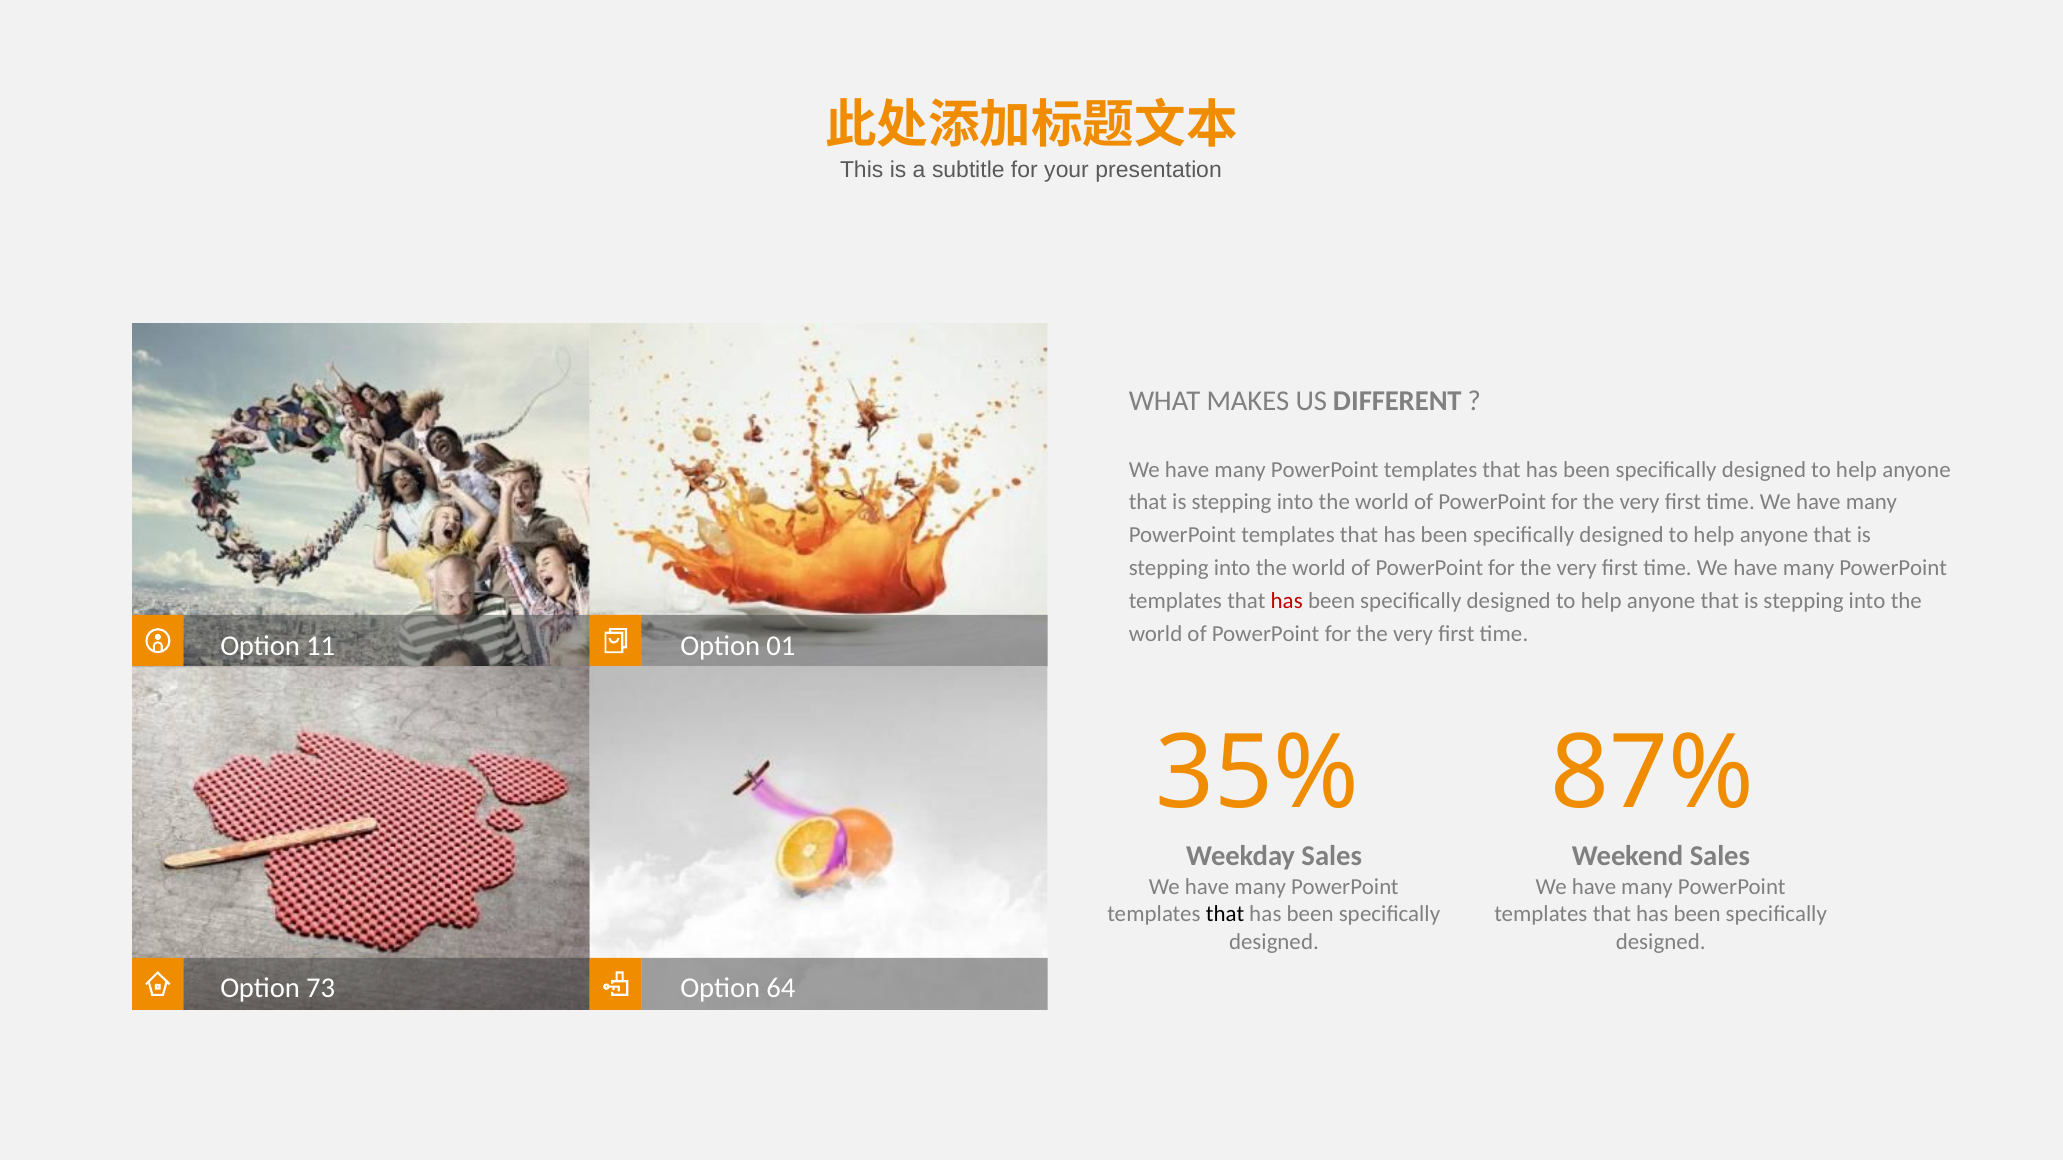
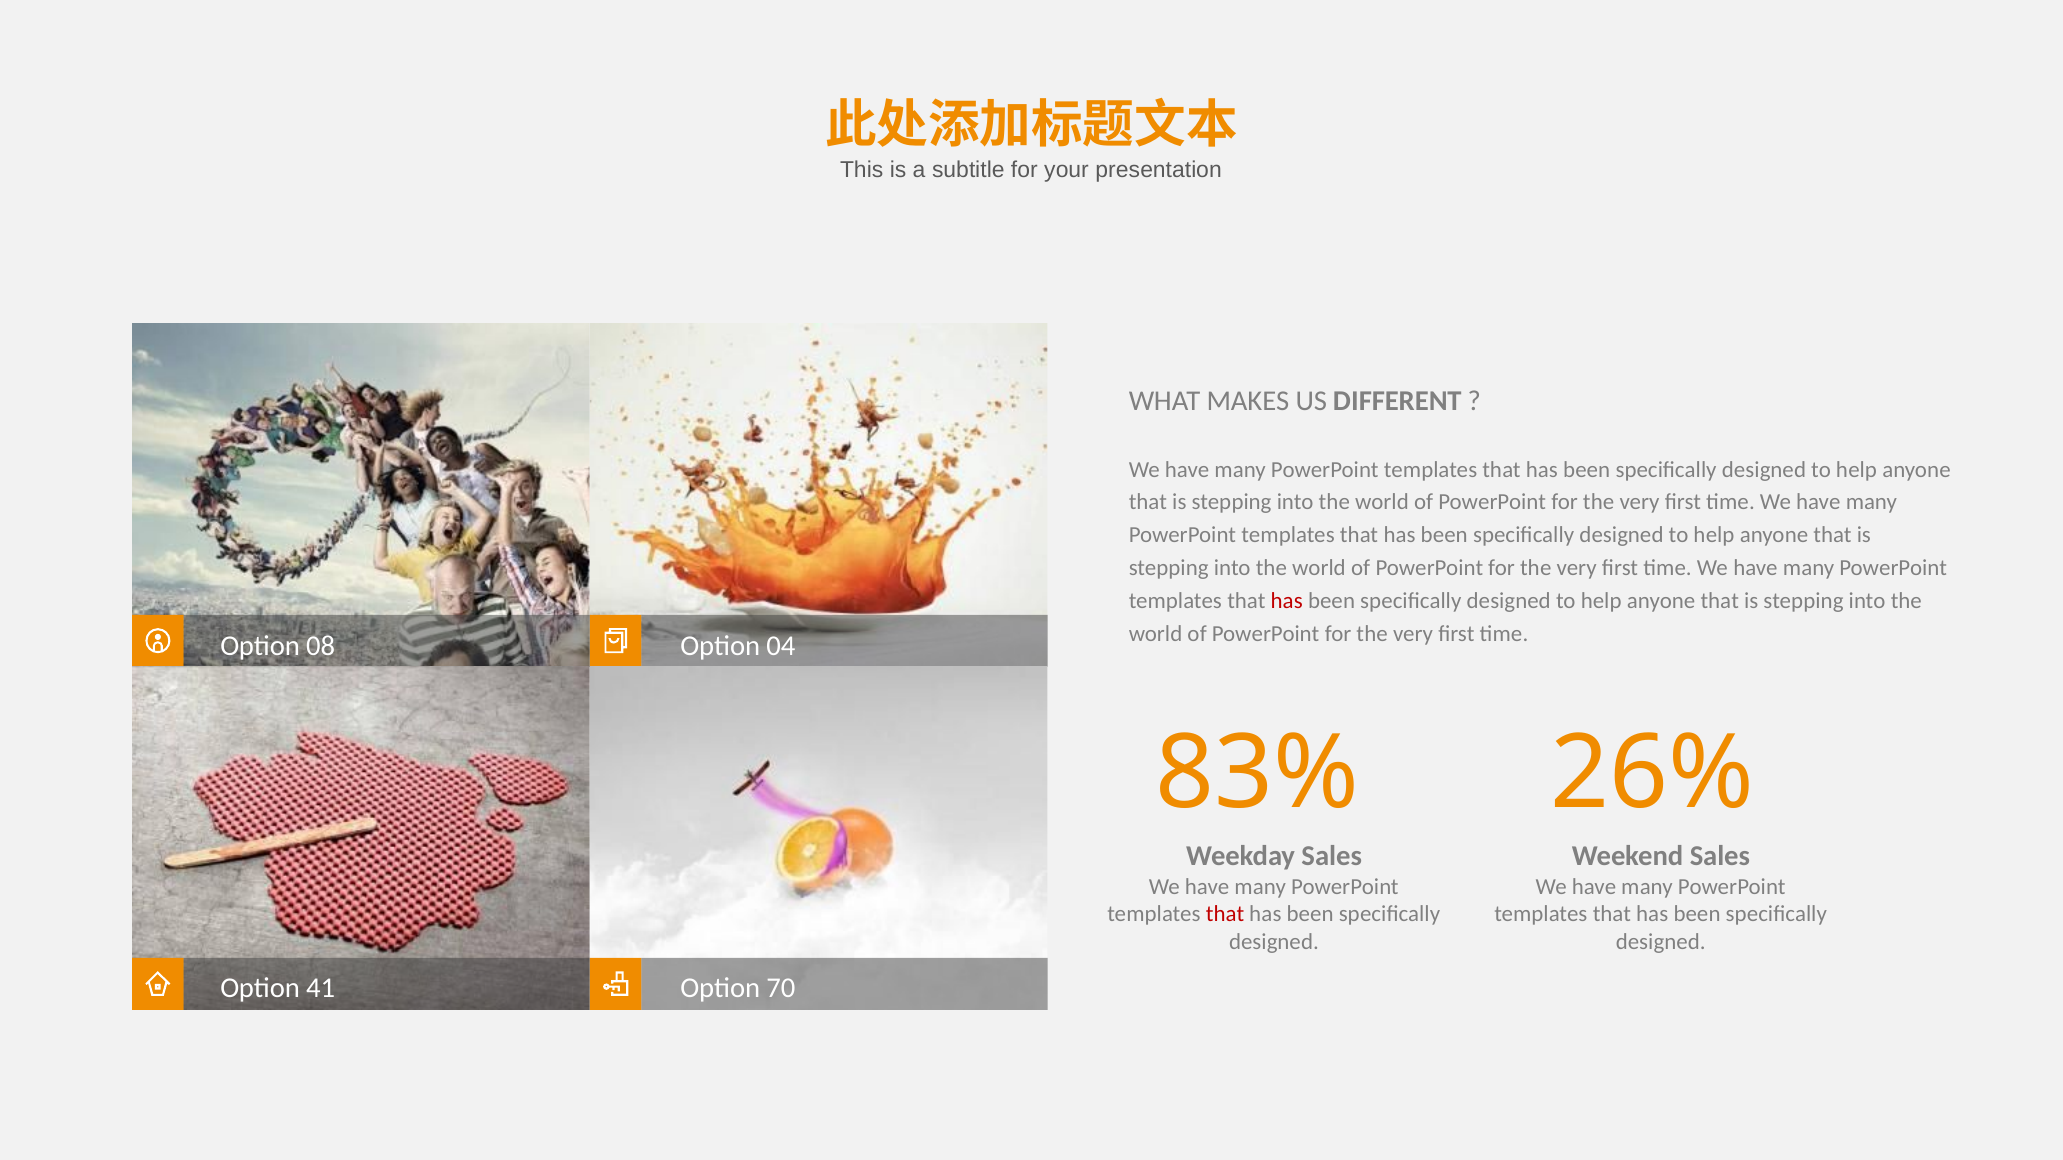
11: 11 -> 08
01: 01 -> 04
35%: 35% -> 83%
87%: 87% -> 26%
that at (1225, 914) colour: black -> red
73: 73 -> 41
64: 64 -> 70
